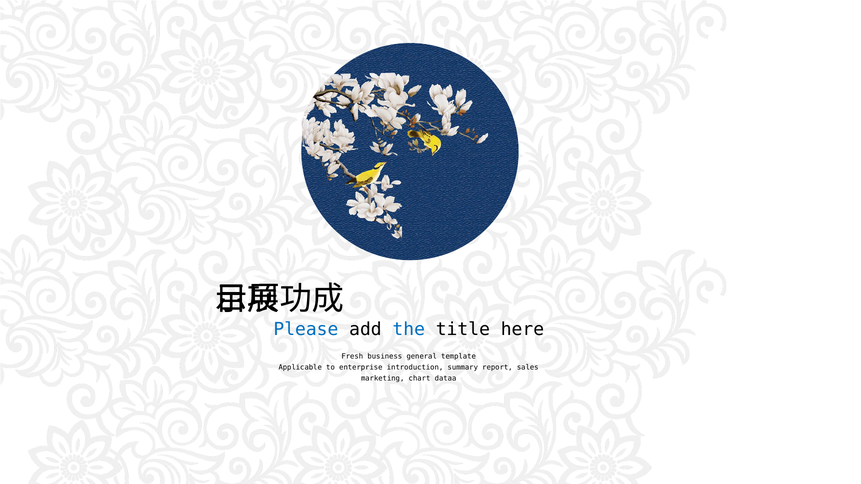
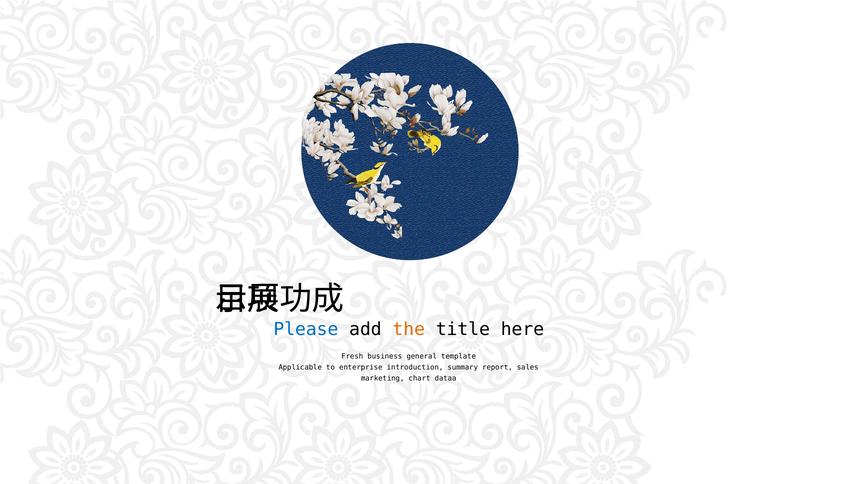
the colour: blue -> orange
